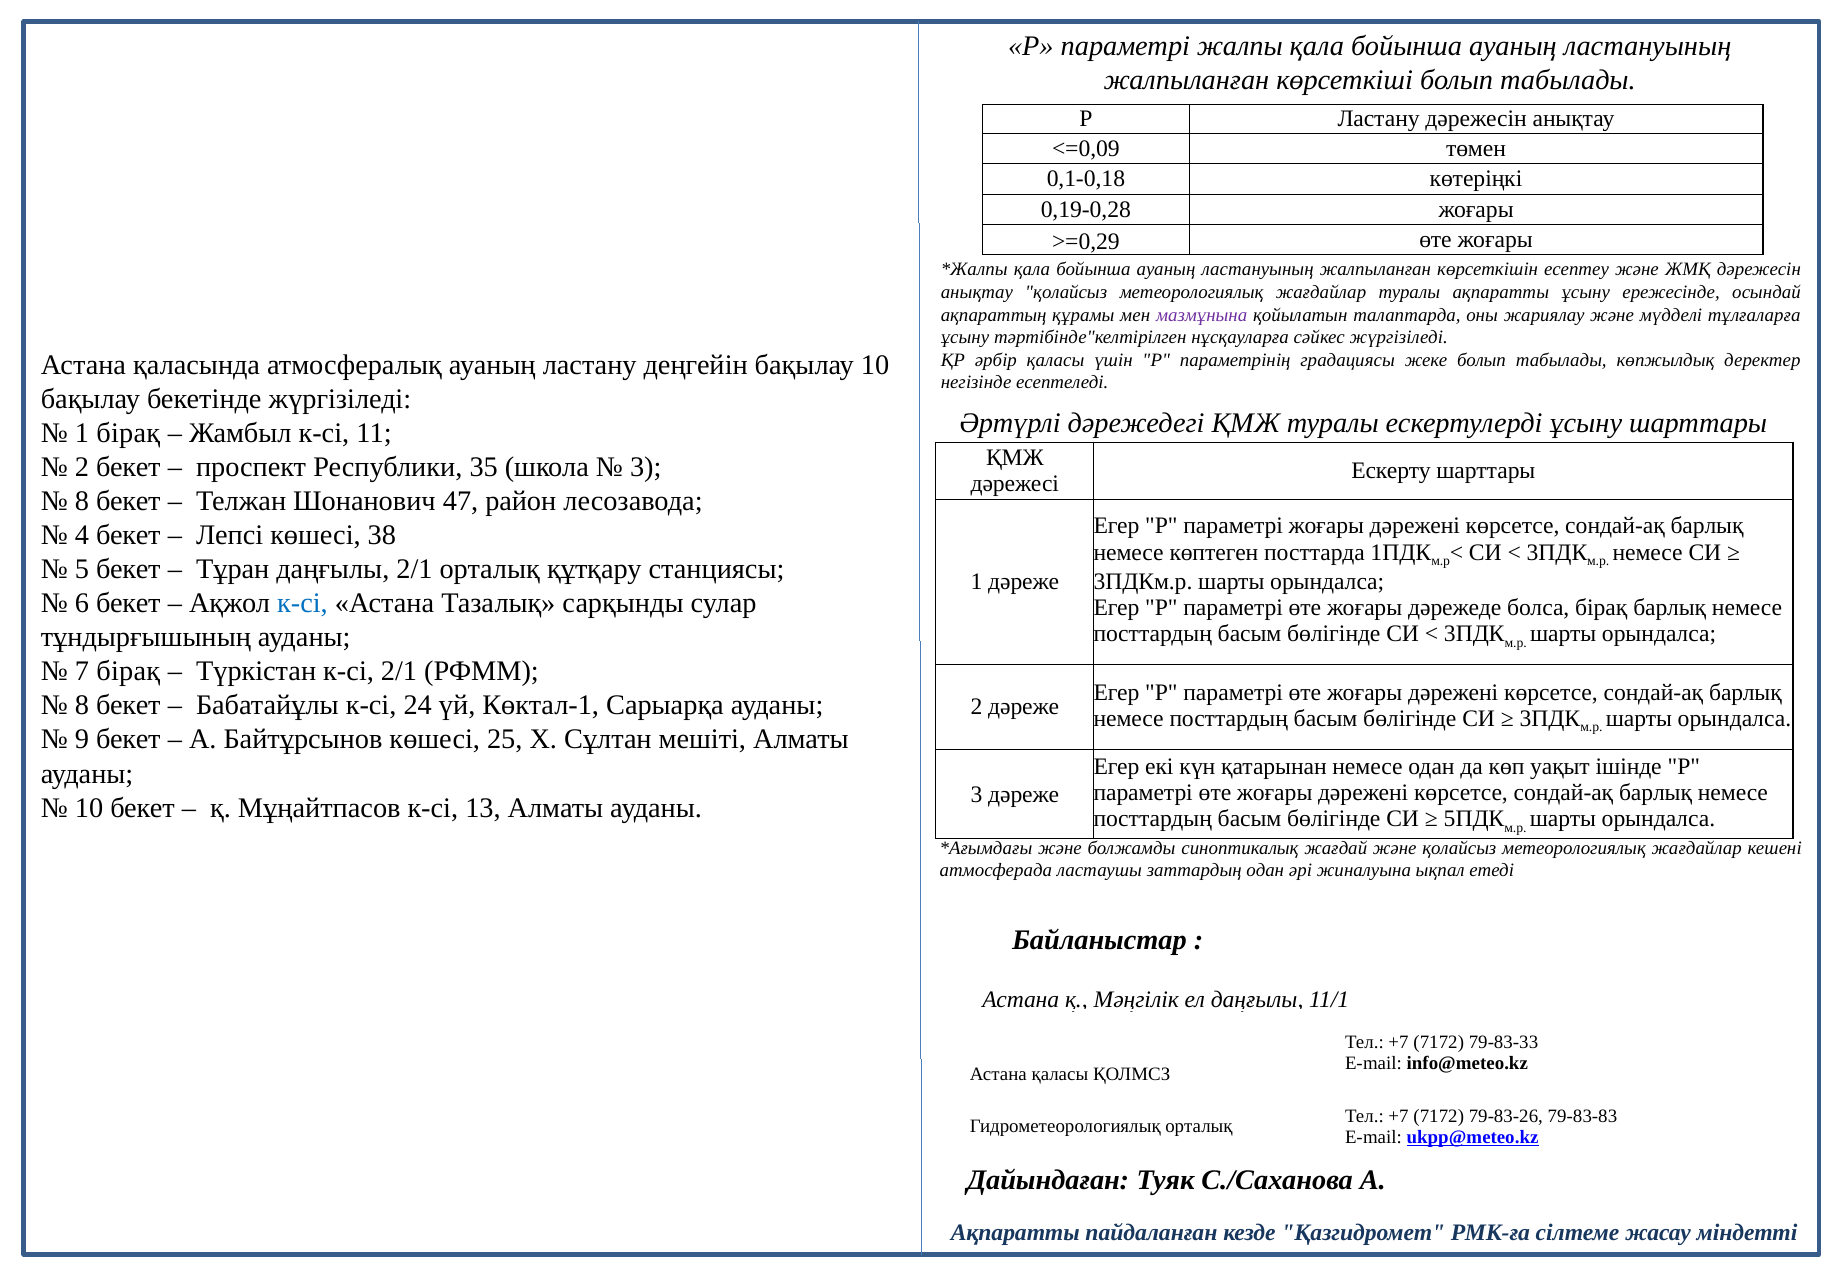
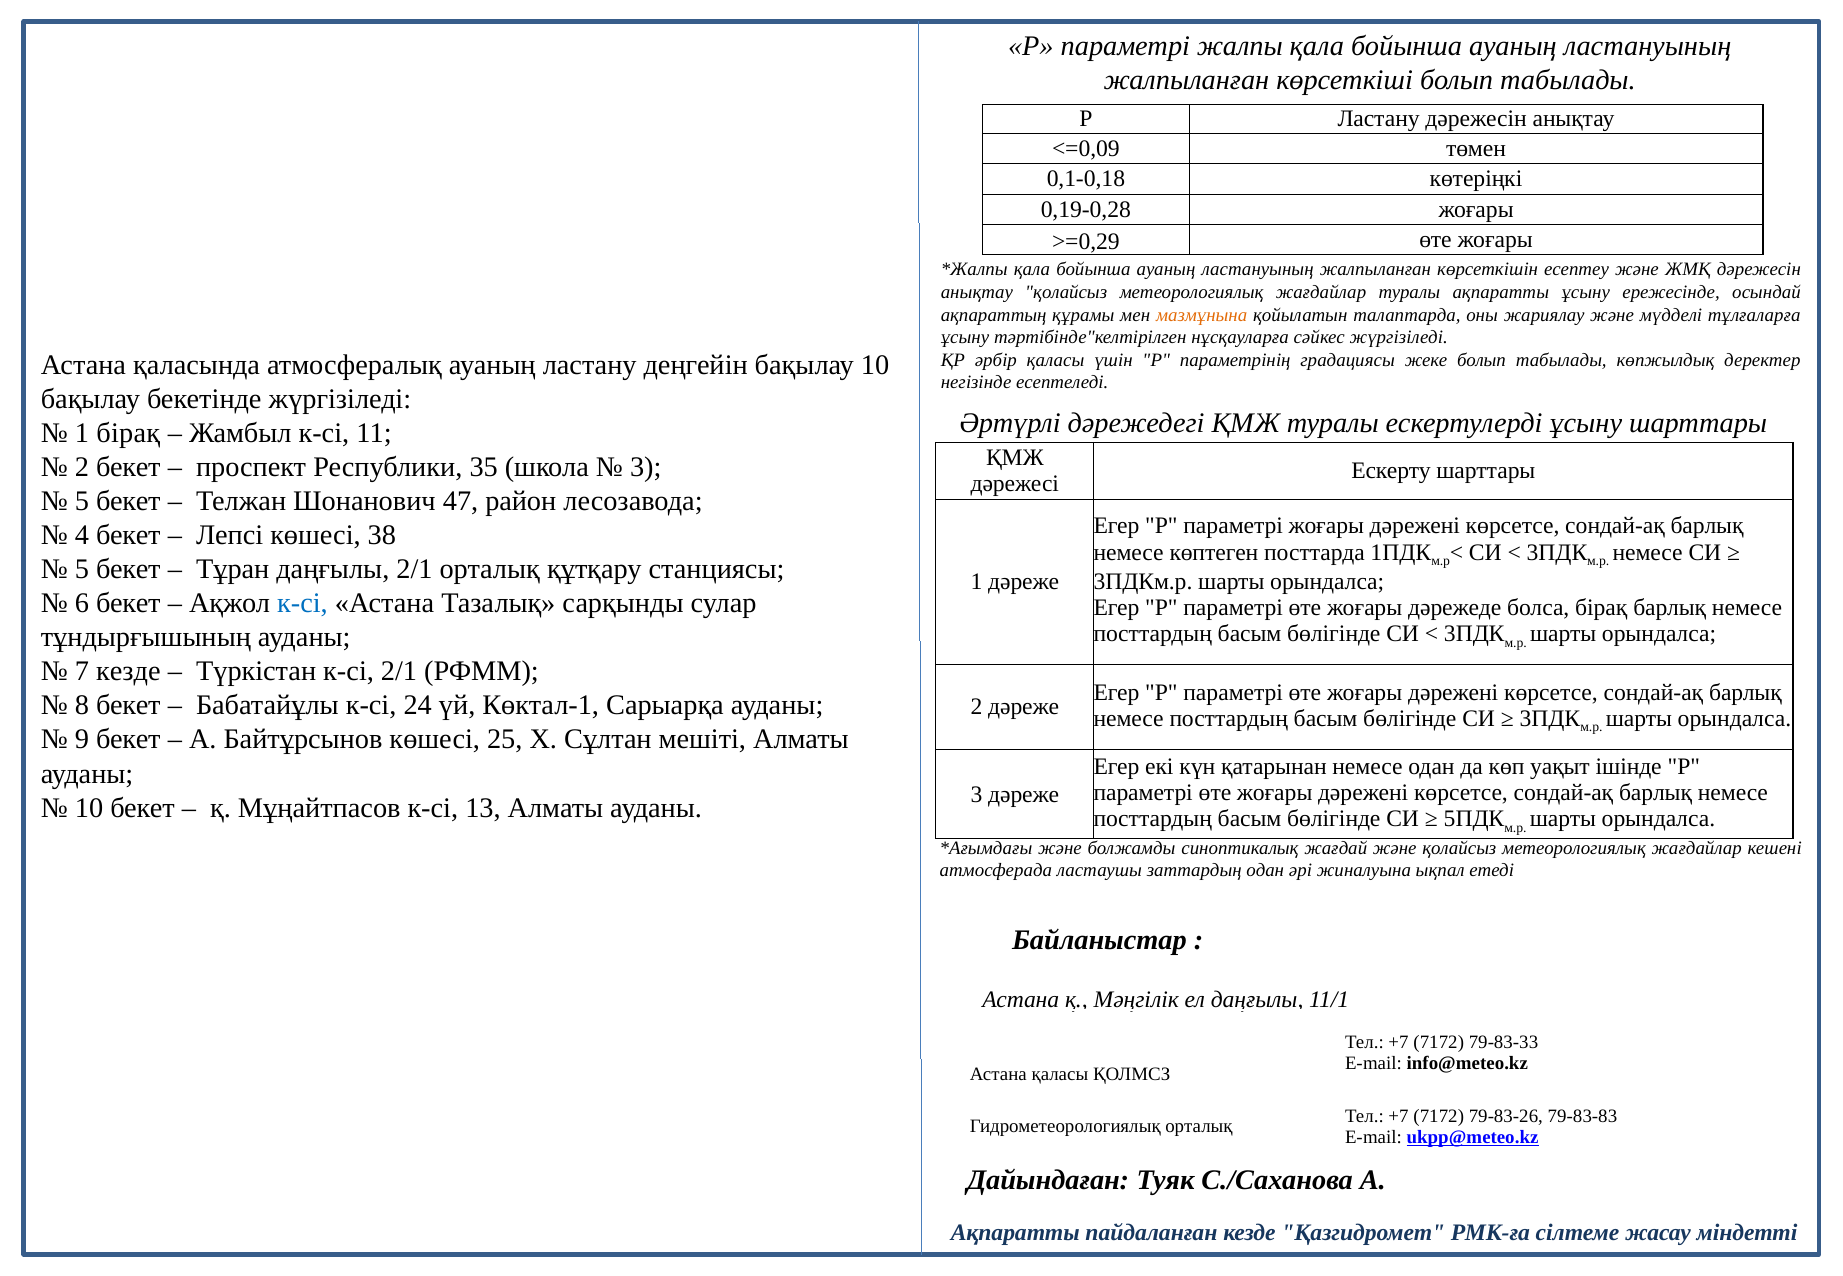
мазмұнына colour: purple -> orange
8 at (82, 501): 8 -> 5
7 бірақ: бірақ -> кезде
